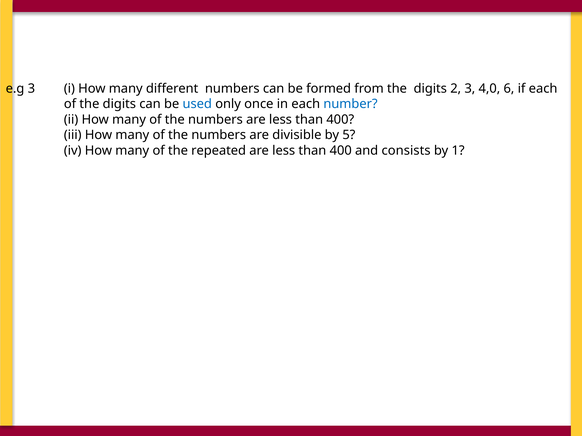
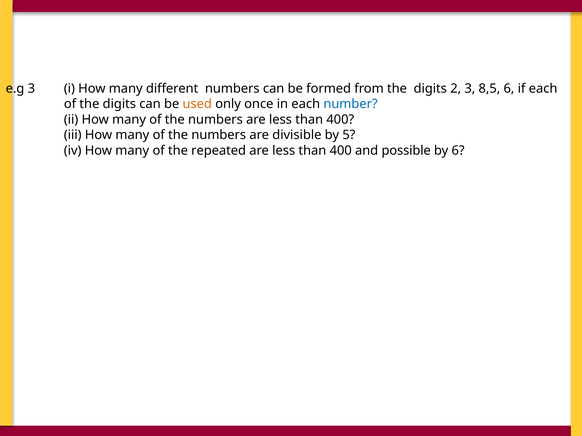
4,0: 4,0 -> 8,5
used colour: blue -> orange
consists: consists -> possible
by 1: 1 -> 6
